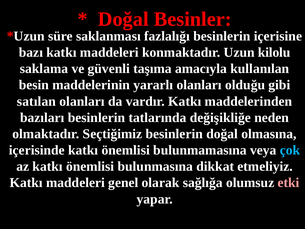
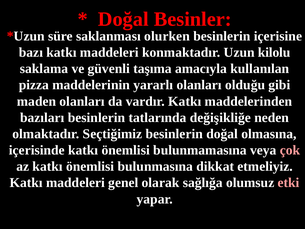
fazlalığı: fazlalığı -> olurken
besin: besin -> pizza
satılan: satılan -> maden
çok colour: light blue -> pink
